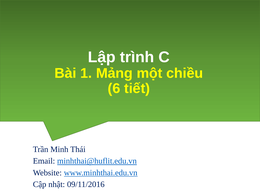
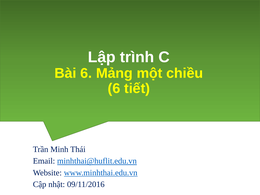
Bài 1: 1 -> 6
